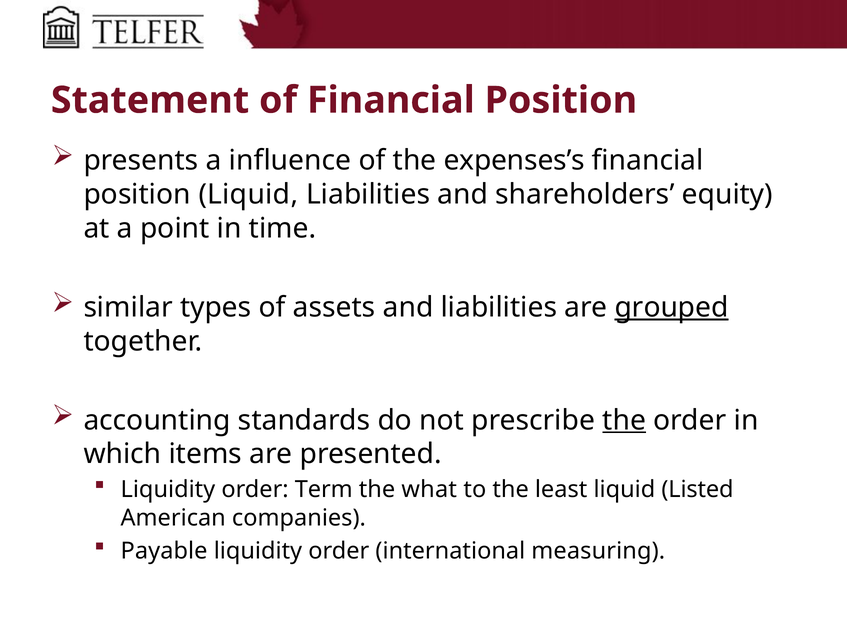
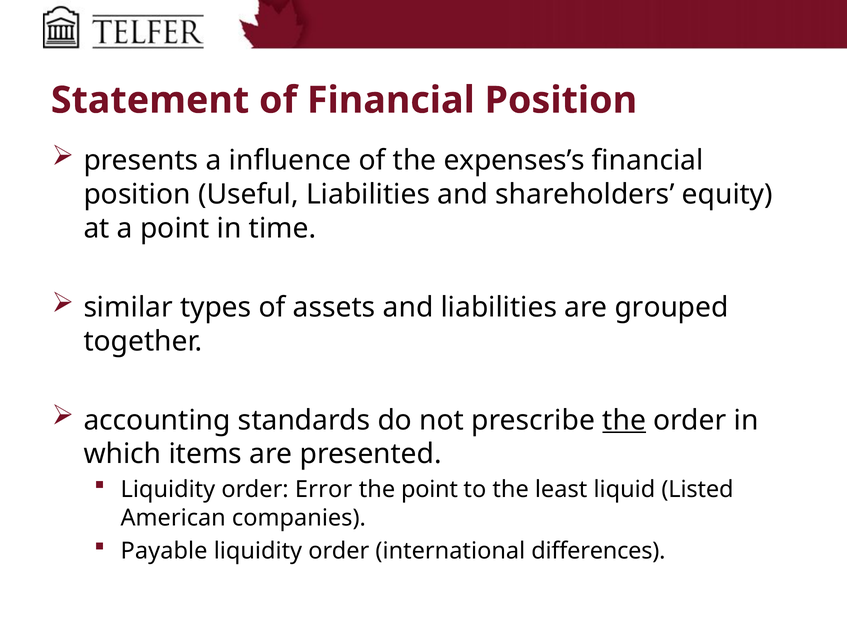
position Liquid: Liquid -> Useful
grouped underline: present -> none
Term: Term -> Error
the what: what -> point
measuring: measuring -> differences
